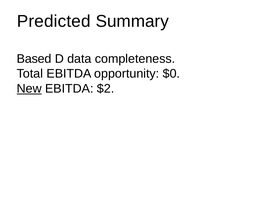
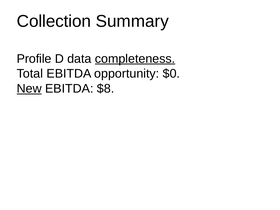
Predicted: Predicted -> Collection
Based: Based -> Profile
completeness underline: none -> present
$2: $2 -> $8
